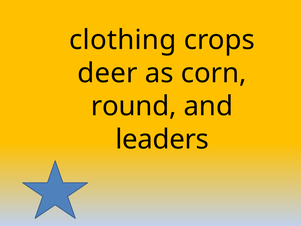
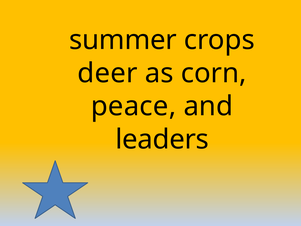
clothing: clothing -> summer
round: round -> peace
